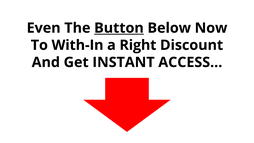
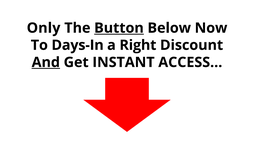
Even: Even -> Only
With-In: With-In -> Days-In
And underline: none -> present
